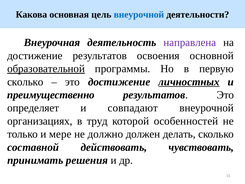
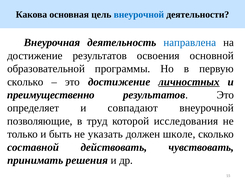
направлена colour: purple -> blue
образовательной underline: present -> none
организациях: организациях -> позволяющие
особенностей: особенностей -> исследования
мере: мере -> быть
должно: должно -> указать
делать: делать -> школе
